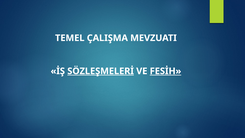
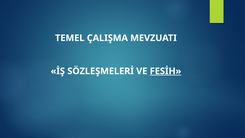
SÖZLEŞMELERİ underline: present -> none
